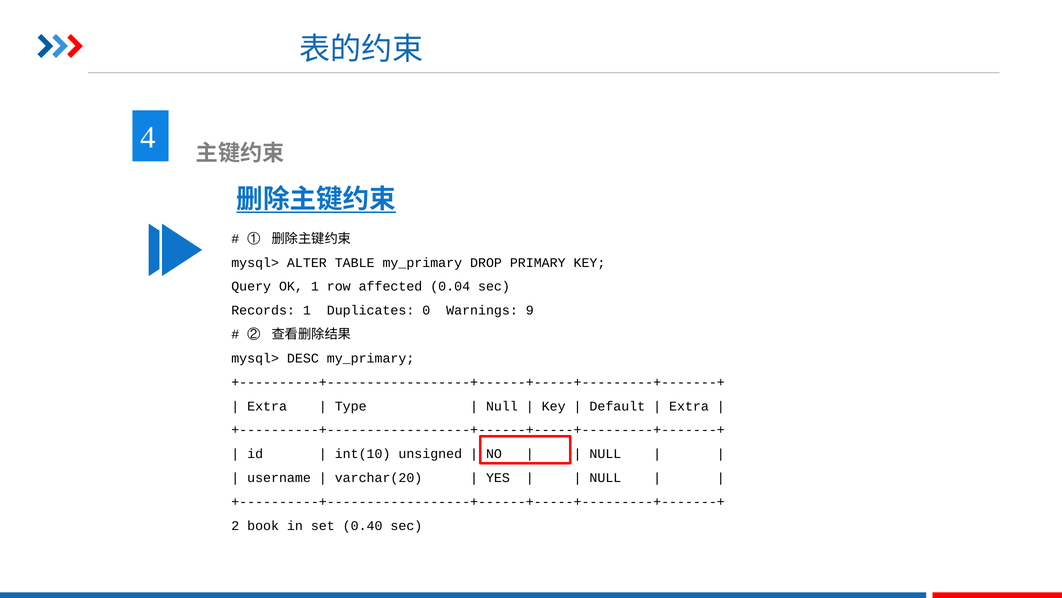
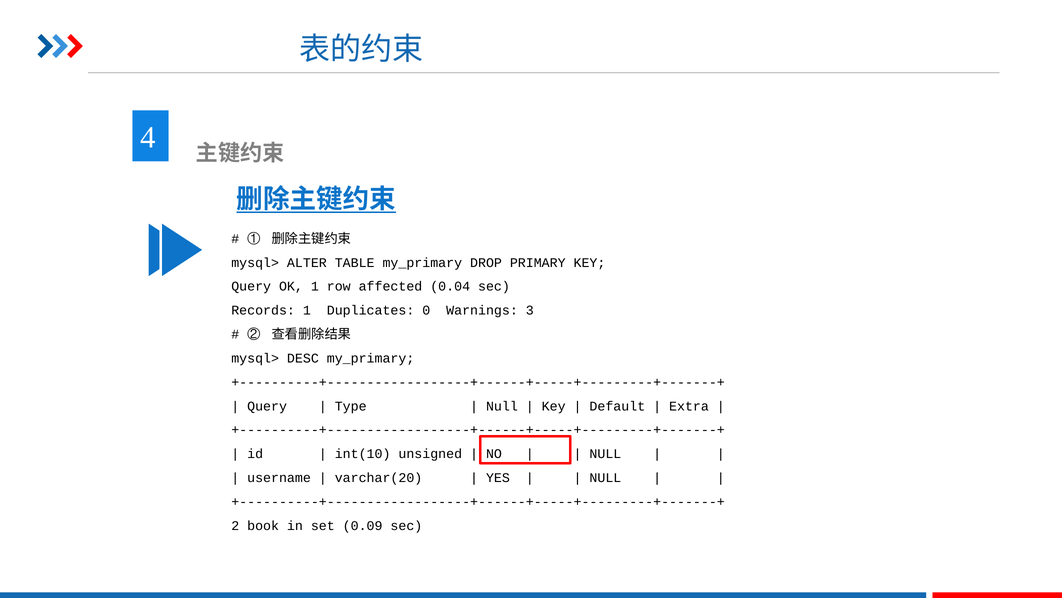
9: 9 -> 3
Extra at (267, 406): Extra -> Query
0.40: 0.40 -> 0.09
